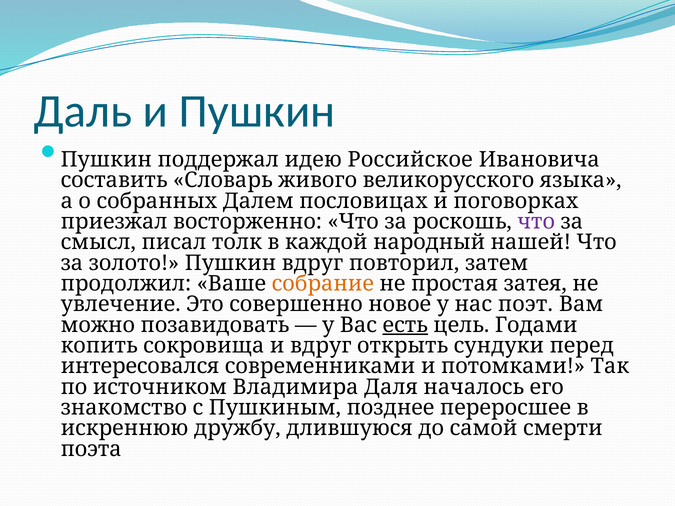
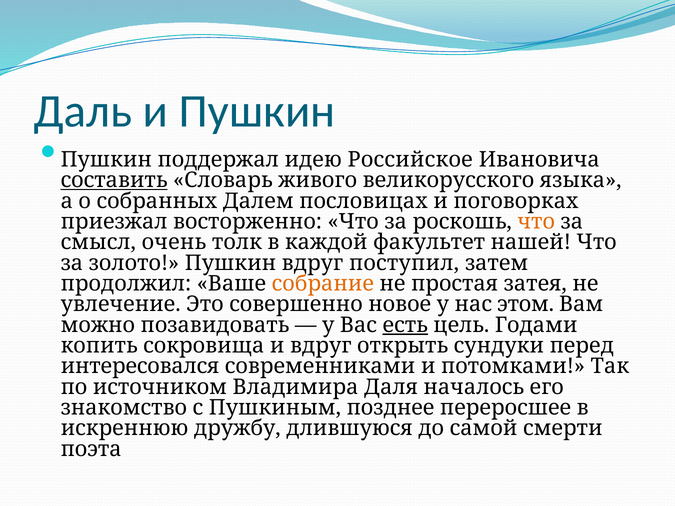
составить underline: none -> present
что at (536, 222) colour: purple -> orange
писал: писал -> очень
народный: народный -> факультет
повторил: повторил -> поступил
поэт: поэт -> этом
